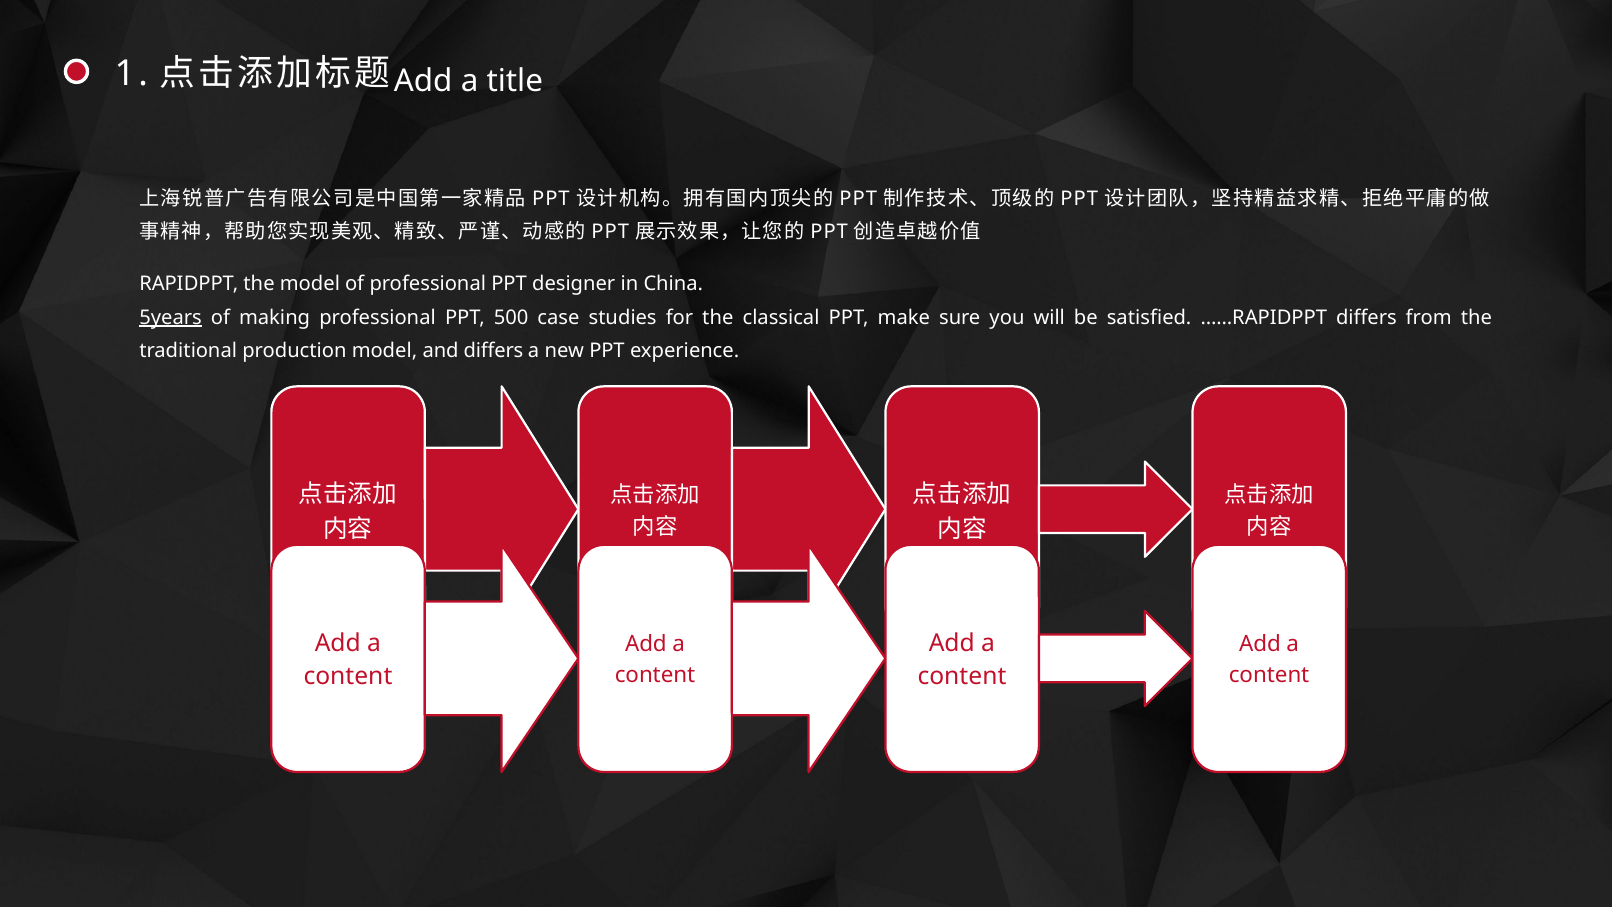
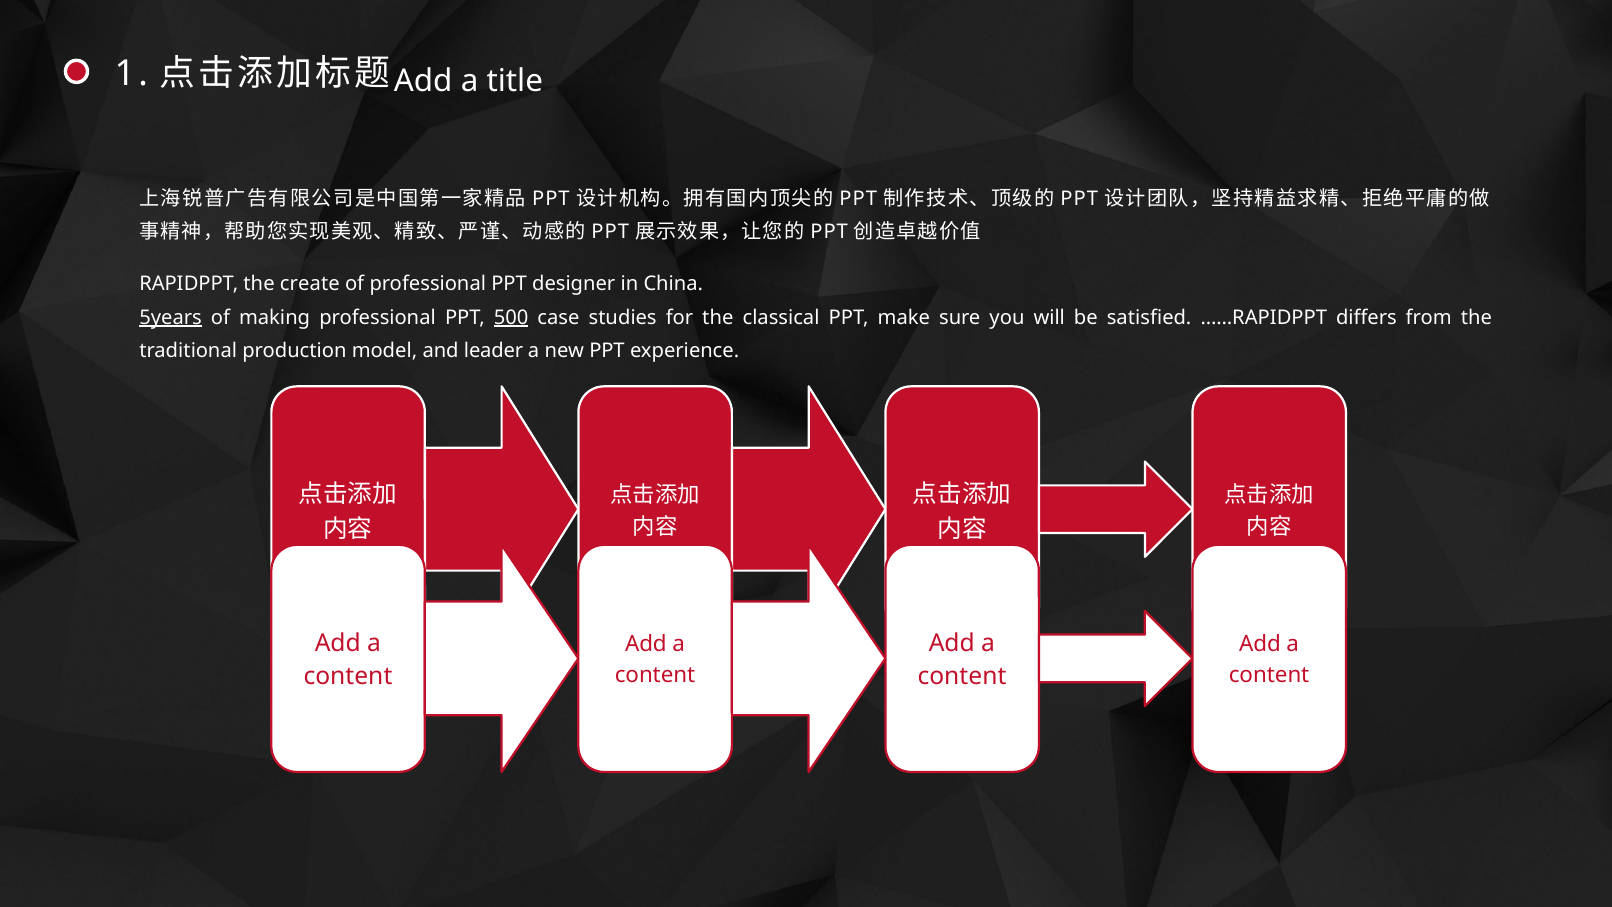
the model: model -> create
500 underline: none -> present
and differs: differs -> leader
